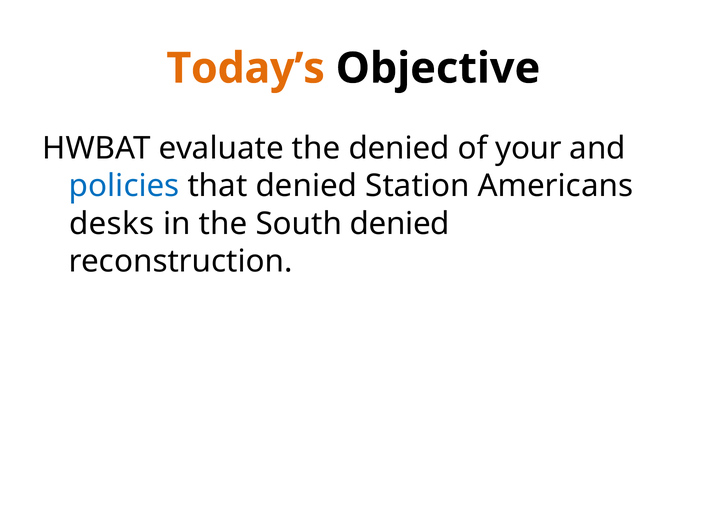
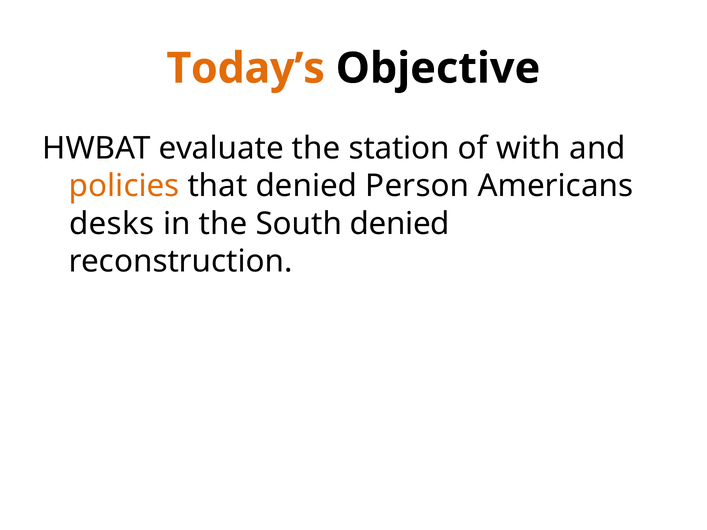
the denied: denied -> station
your: your -> with
policies colour: blue -> orange
Station: Station -> Person
